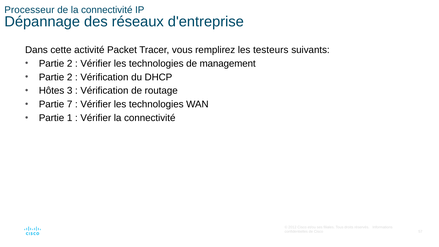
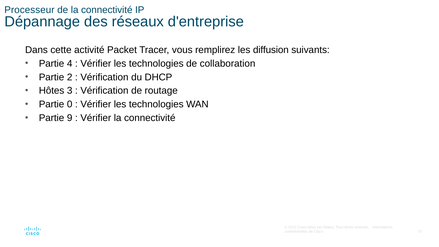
testeurs: testeurs -> diffusion
2 at (70, 63): 2 -> 4
management: management -> collaboration
7: 7 -> 0
1: 1 -> 9
